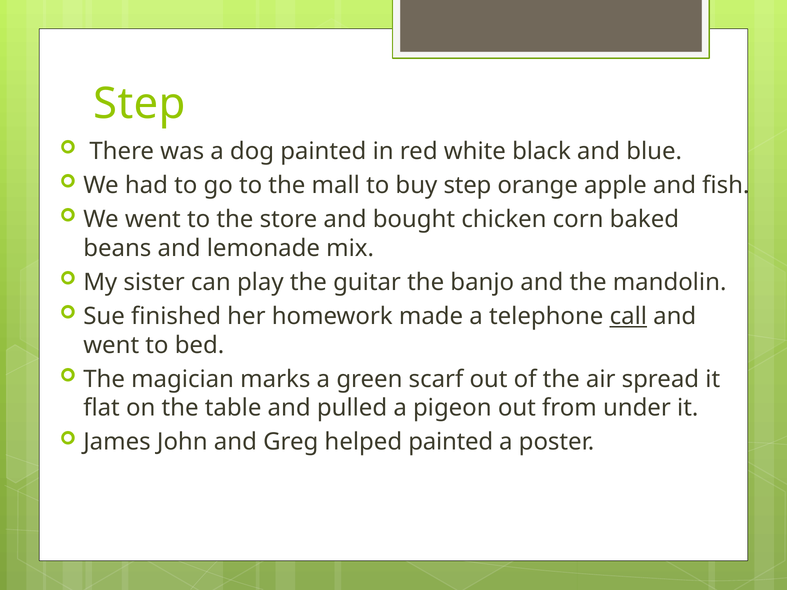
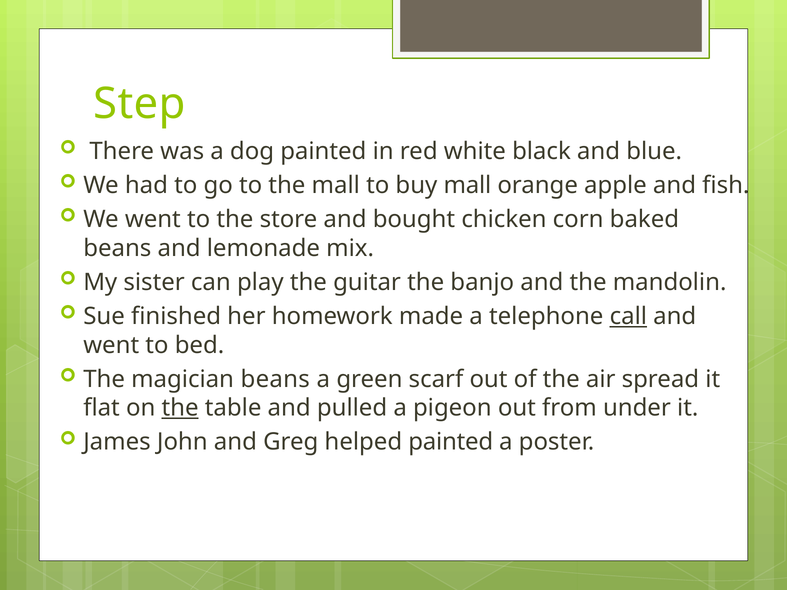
buy step: step -> mall
magician marks: marks -> beans
the at (180, 408) underline: none -> present
